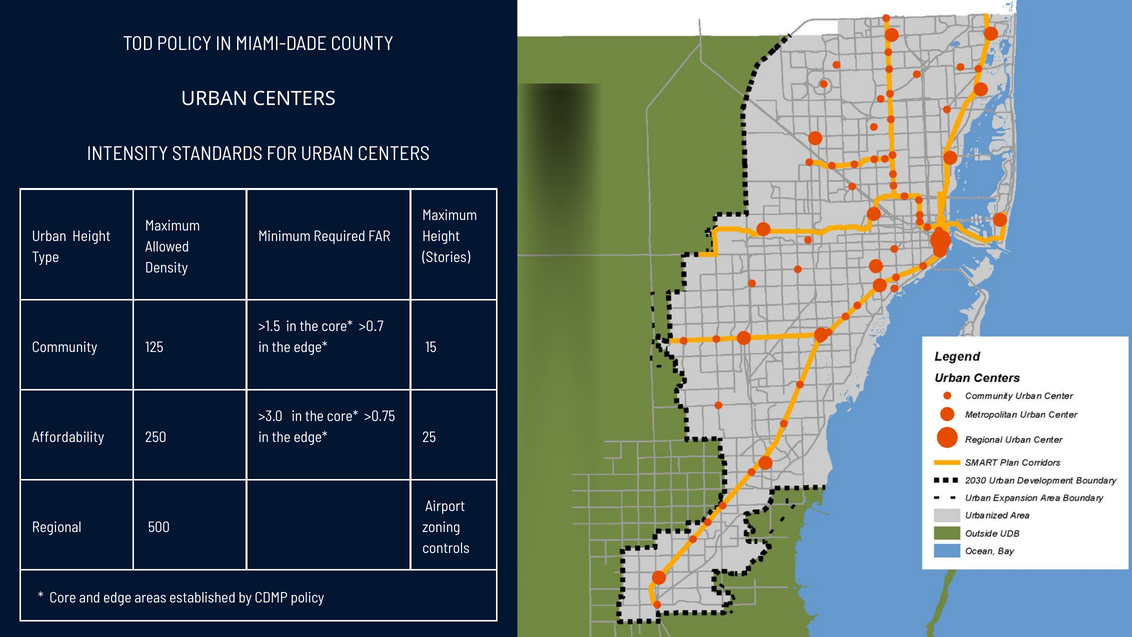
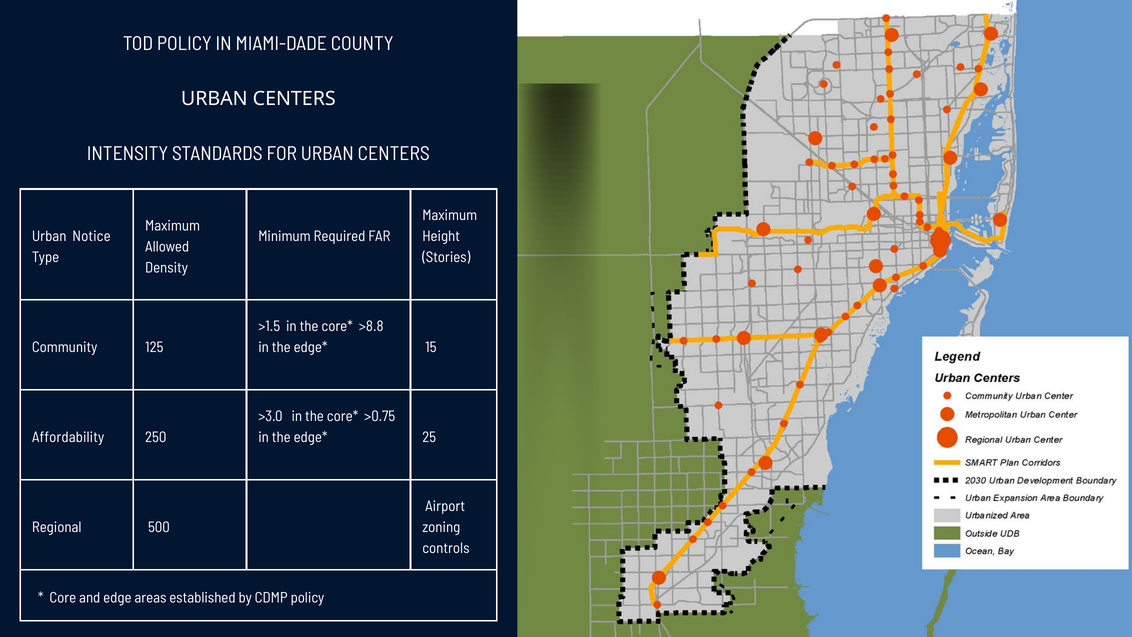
Urban Height: Height -> Notice
>0.7: >0.7 -> >8.8
